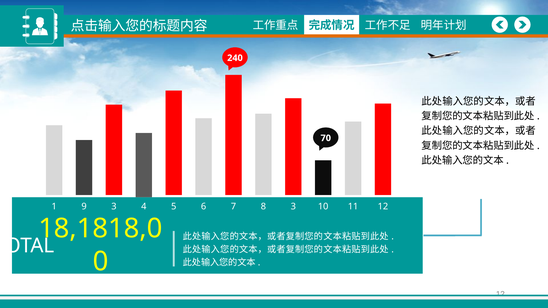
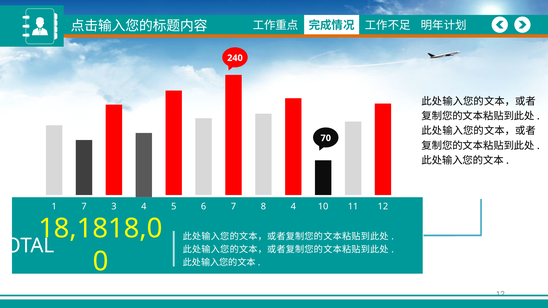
1 9: 9 -> 7
8 3: 3 -> 4
